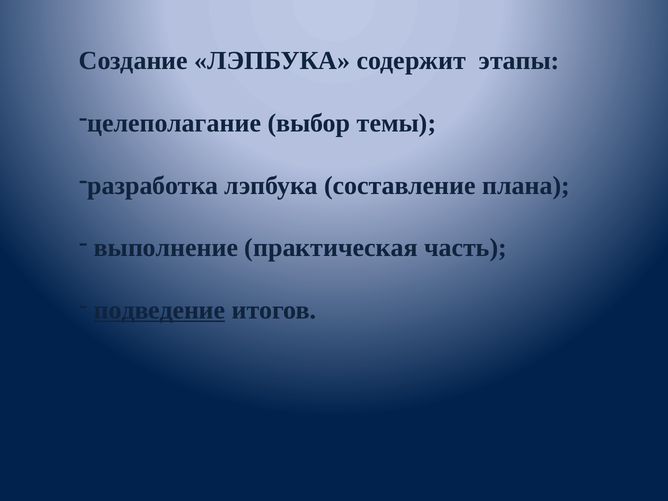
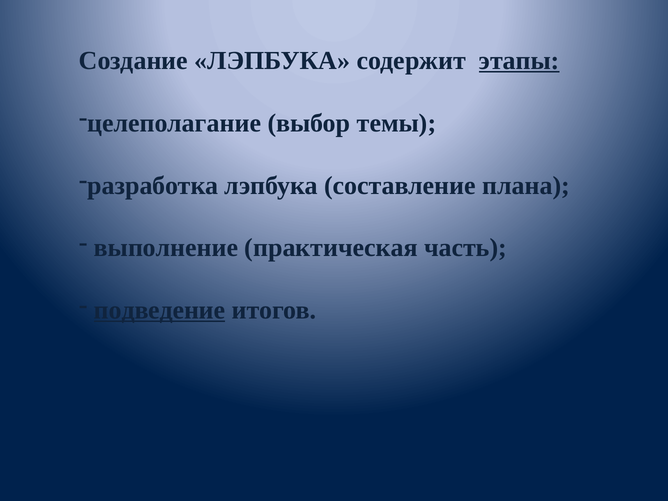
этапы underline: none -> present
